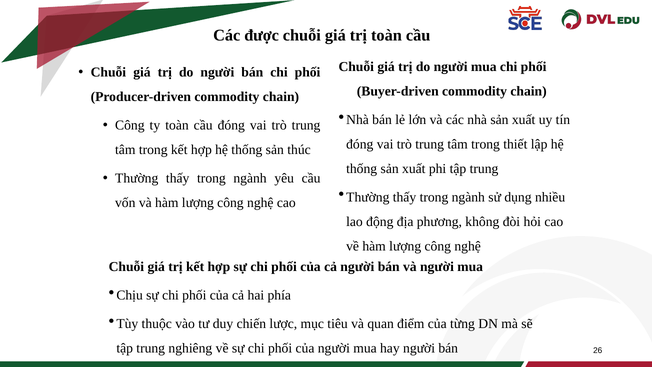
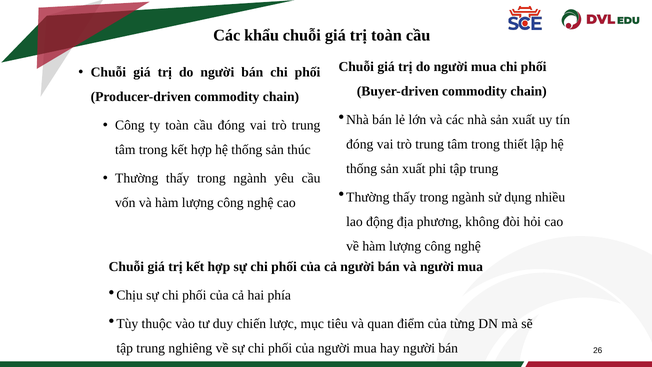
được: được -> khẩu
